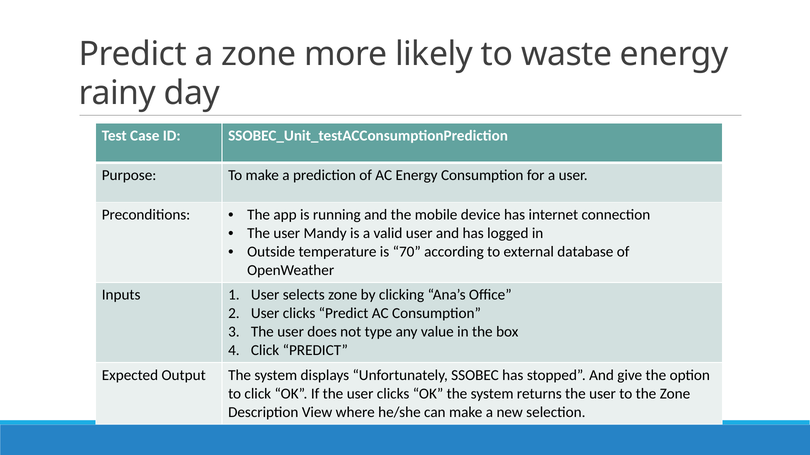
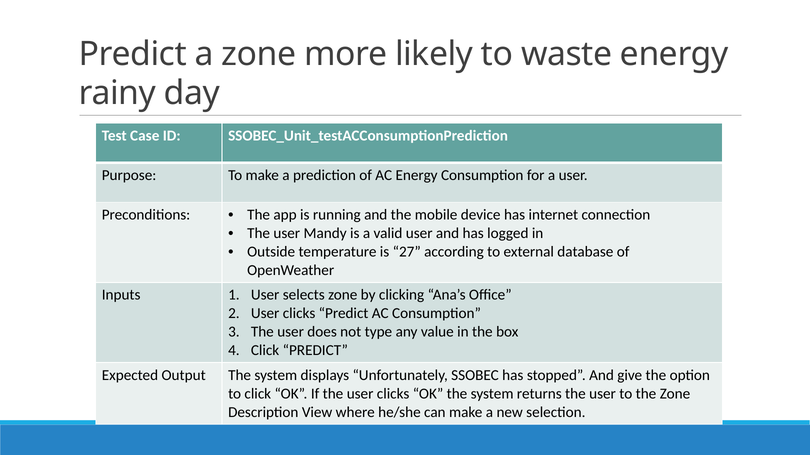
70: 70 -> 27
